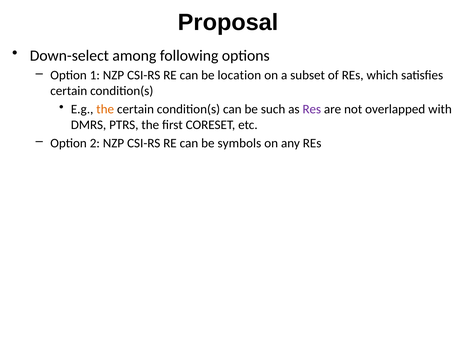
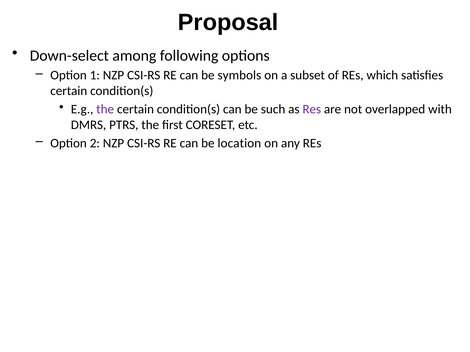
location: location -> symbols
the at (105, 109) colour: orange -> purple
symbols: symbols -> location
